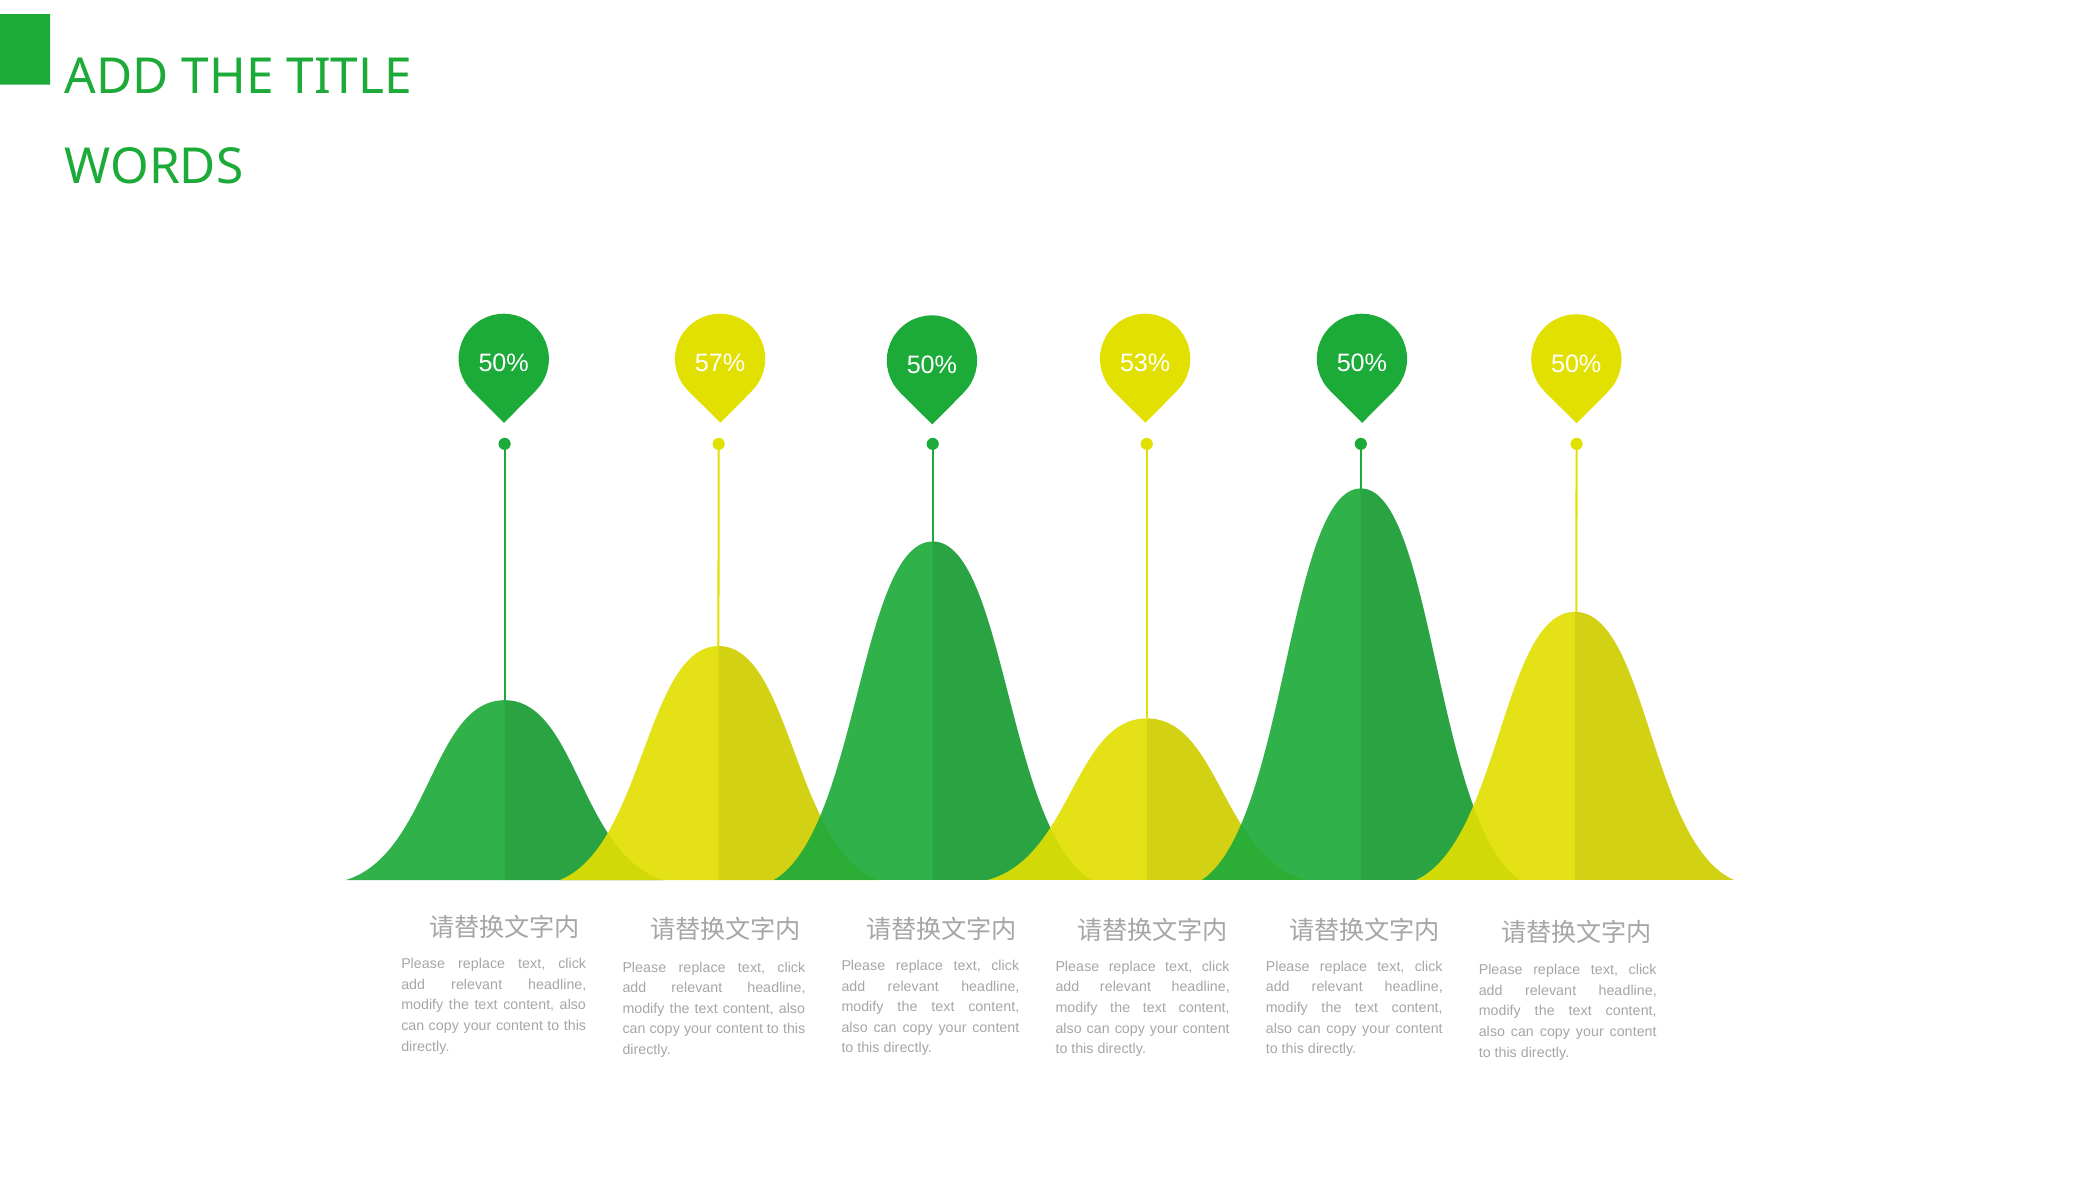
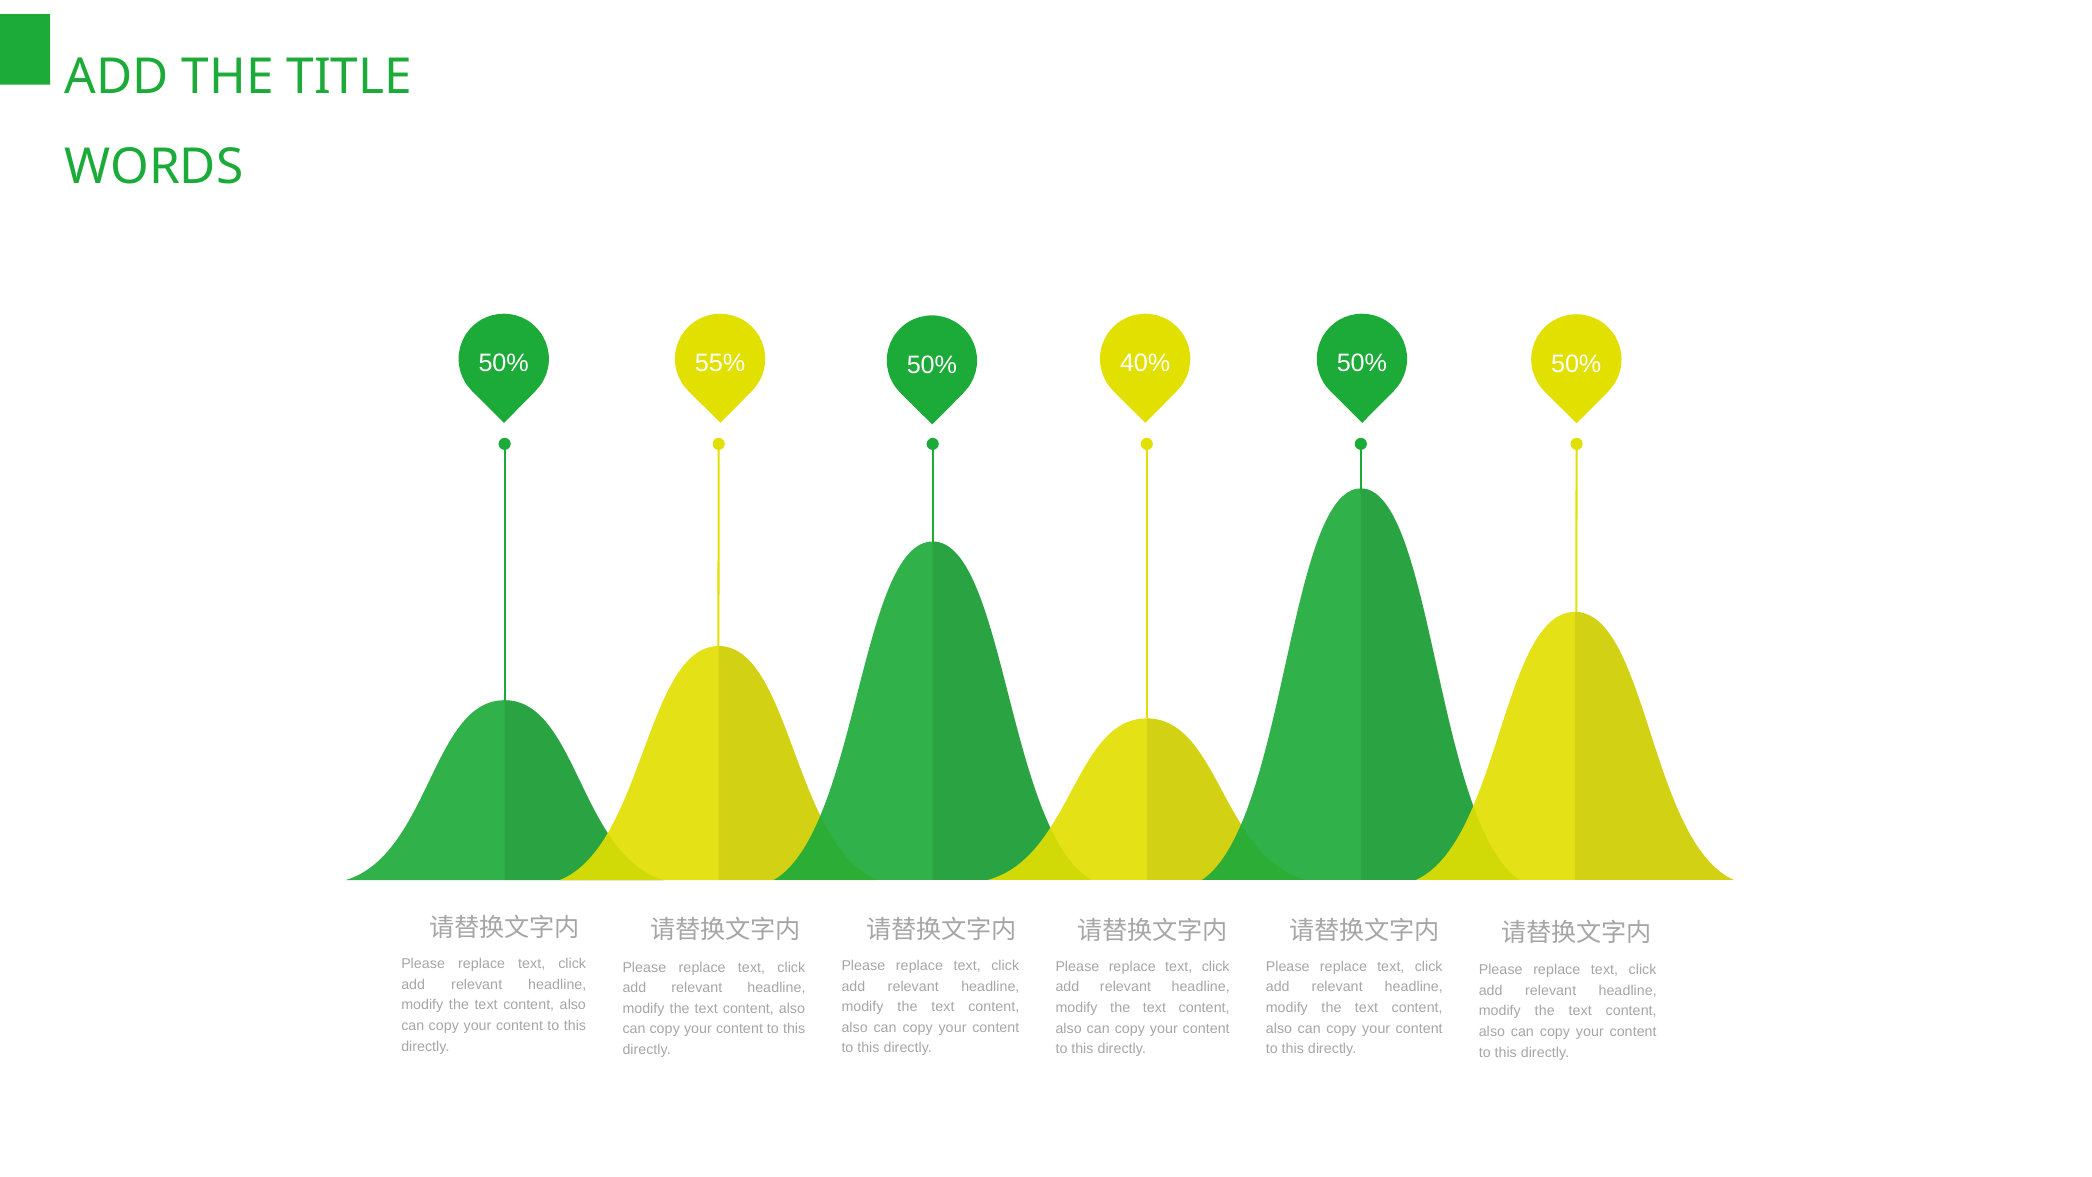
57%: 57% -> 55%
53%: 53% -> 40%
